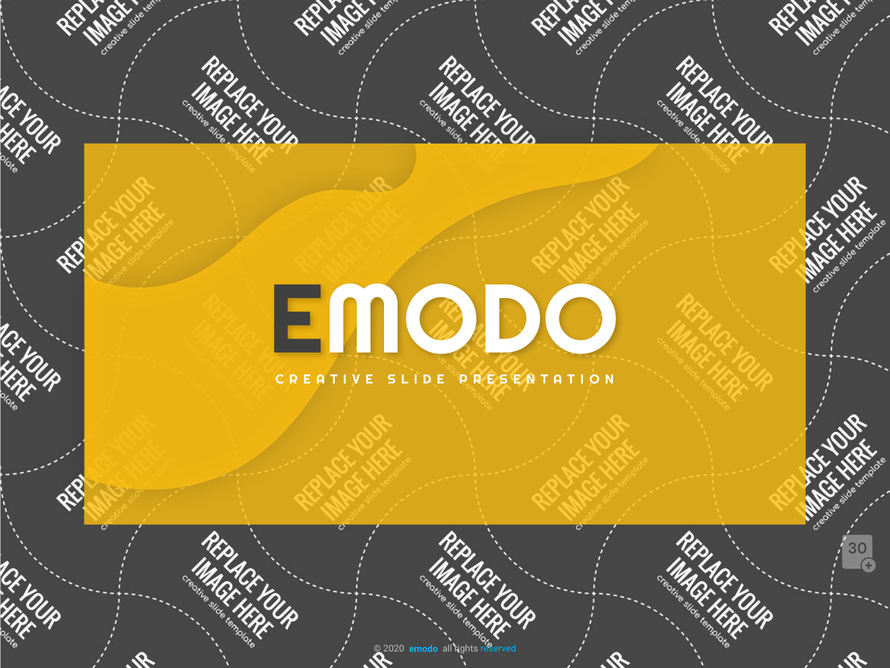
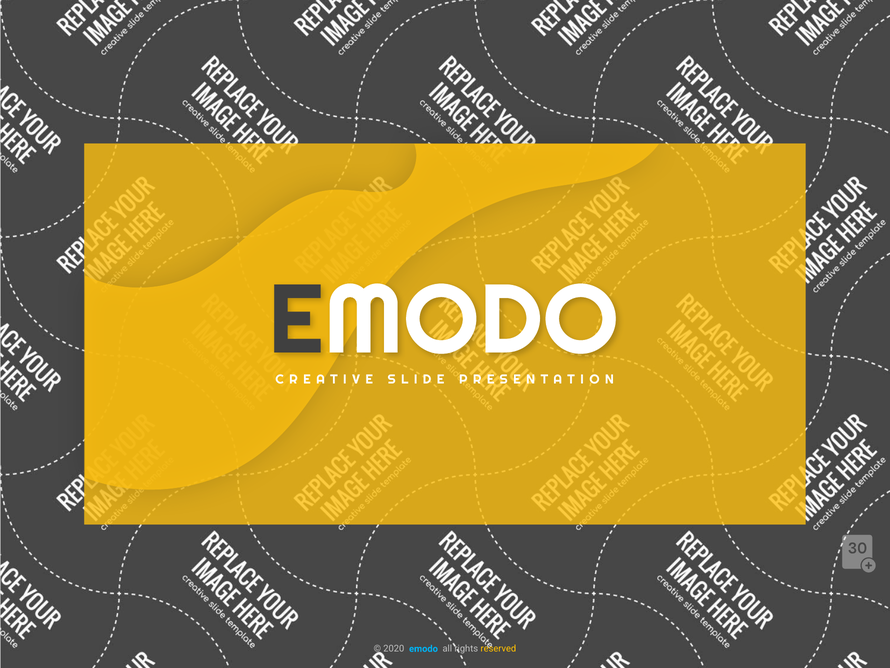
reserved colour: light blue -> yellow
